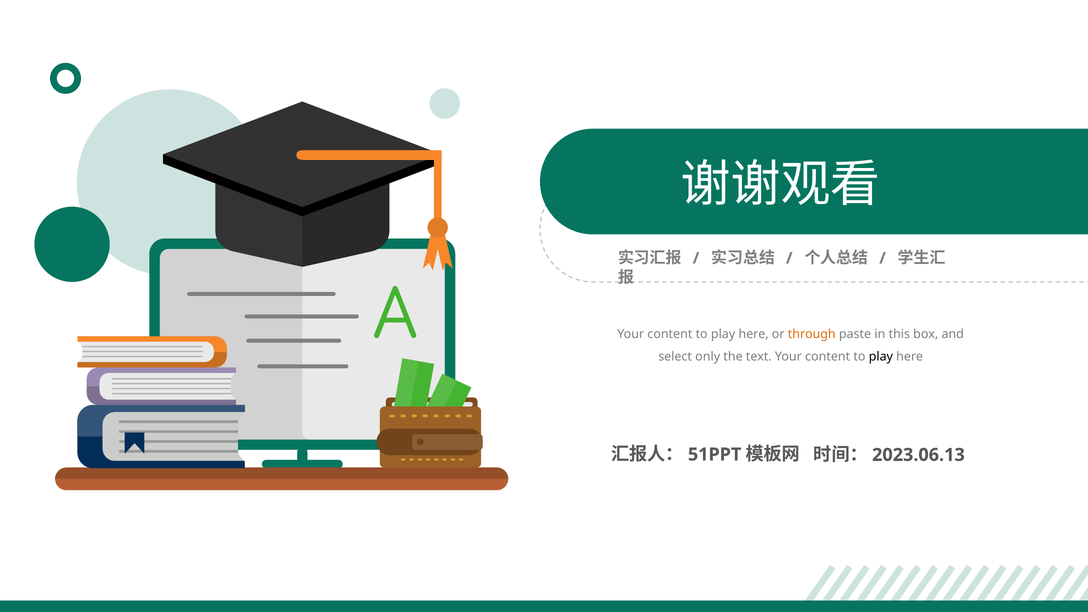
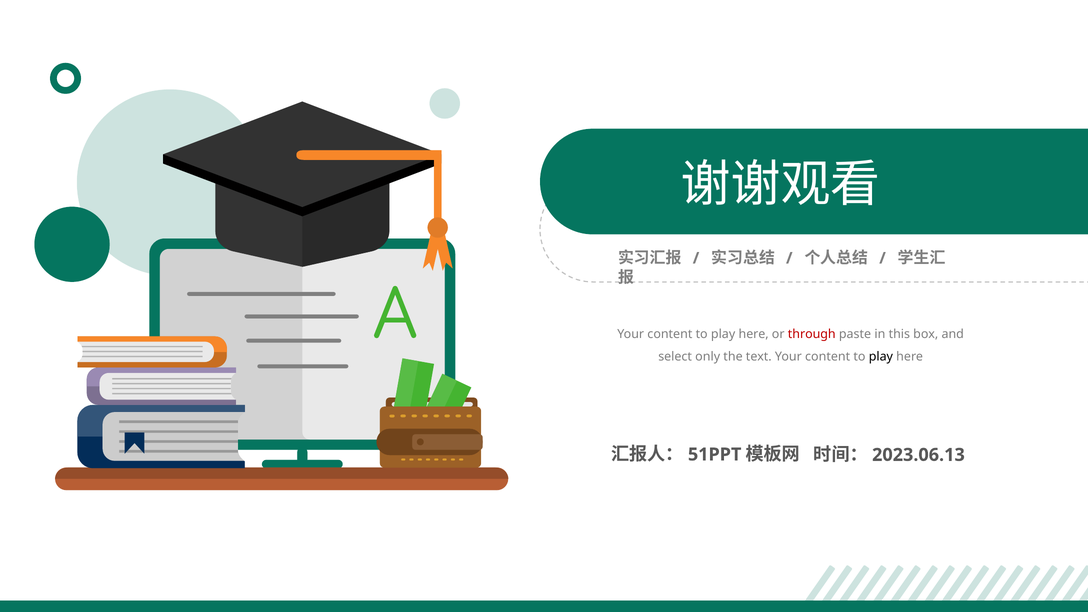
through colour: orange -> red
